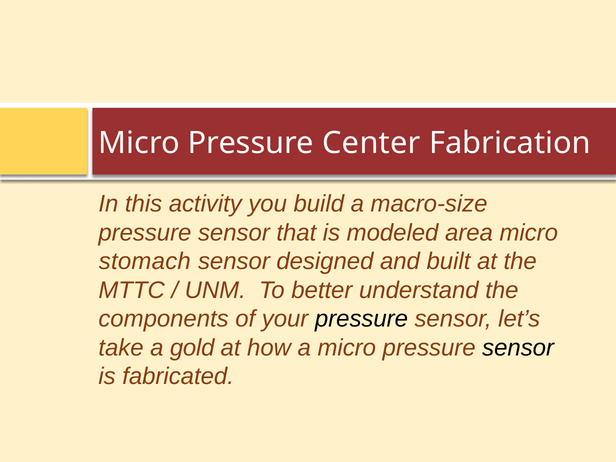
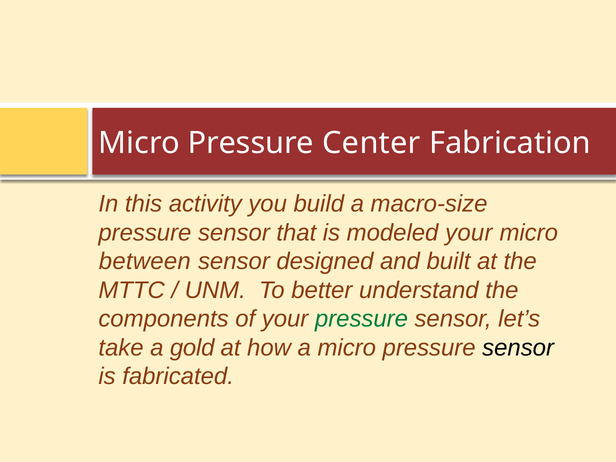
modeled area: area -> your
stomach: stomach -> between
pressure at (361, 319) colour: black -> green
